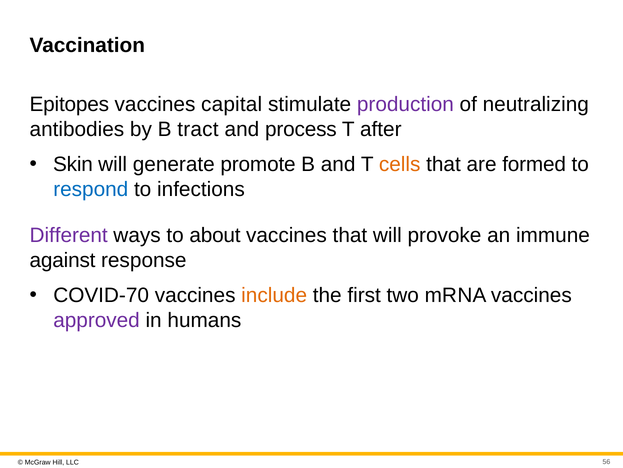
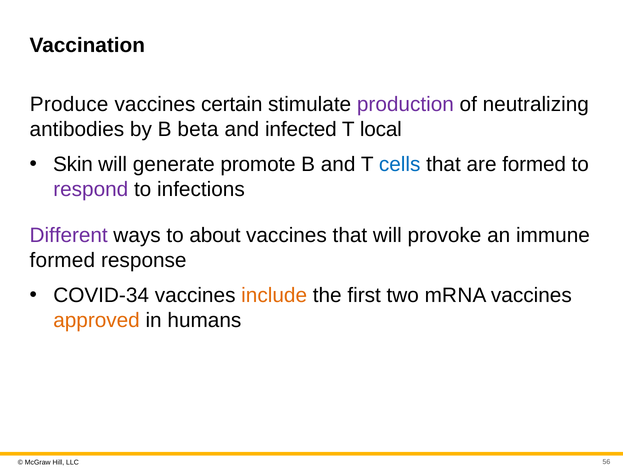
Epitopes: Epitopes -> Produce
capital: capital -> certain
tract: tract -> beta
process: process -> infected
after: after -> local
cells colour: orange -> blue
respond colour: blue -> purple
against at (63, 260): against -> formed
COVID-70: COVID-70 -> COVID-34
approved colour: purple -> orange
